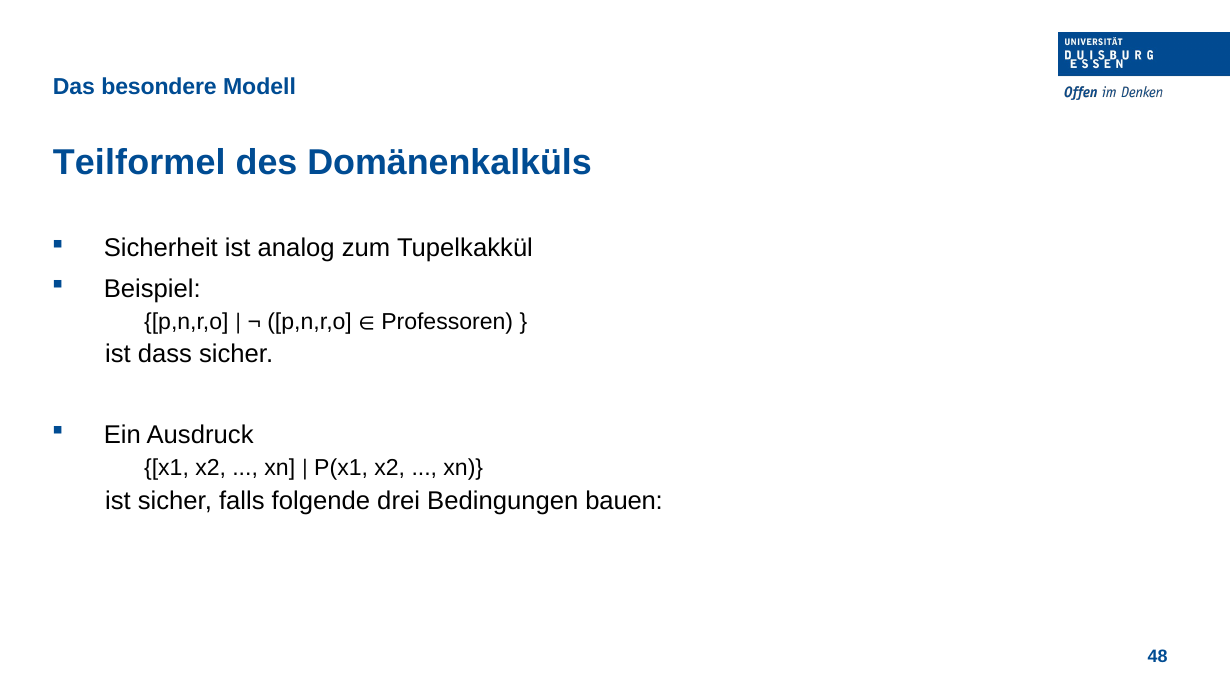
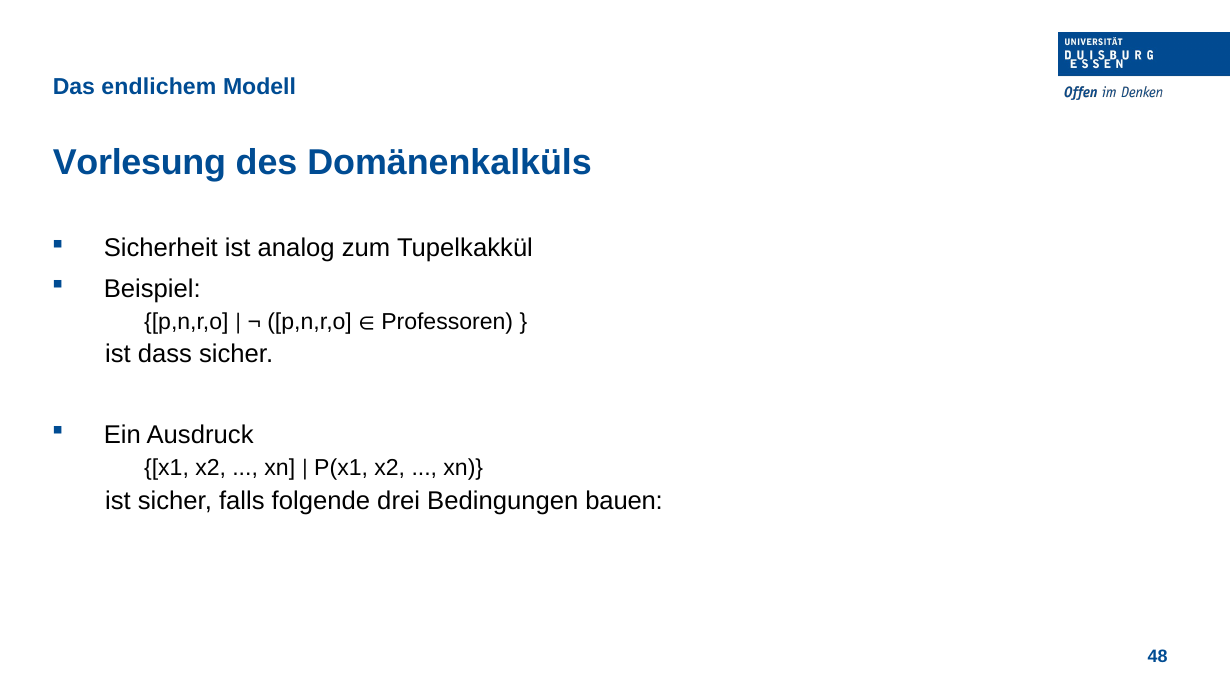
besondere: besondere -> endlichem
Teilformel: Teilformel -> Vorlesung
